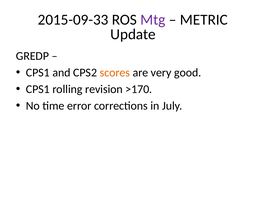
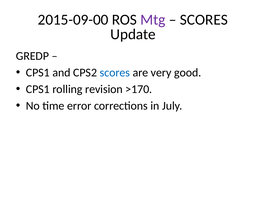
2015-09-33: 2015-09-33 -> 2015-09-00
METRIC at (204, 20): METRIC -> SCORES
scores at (115, 72) colour: orange -> blue
